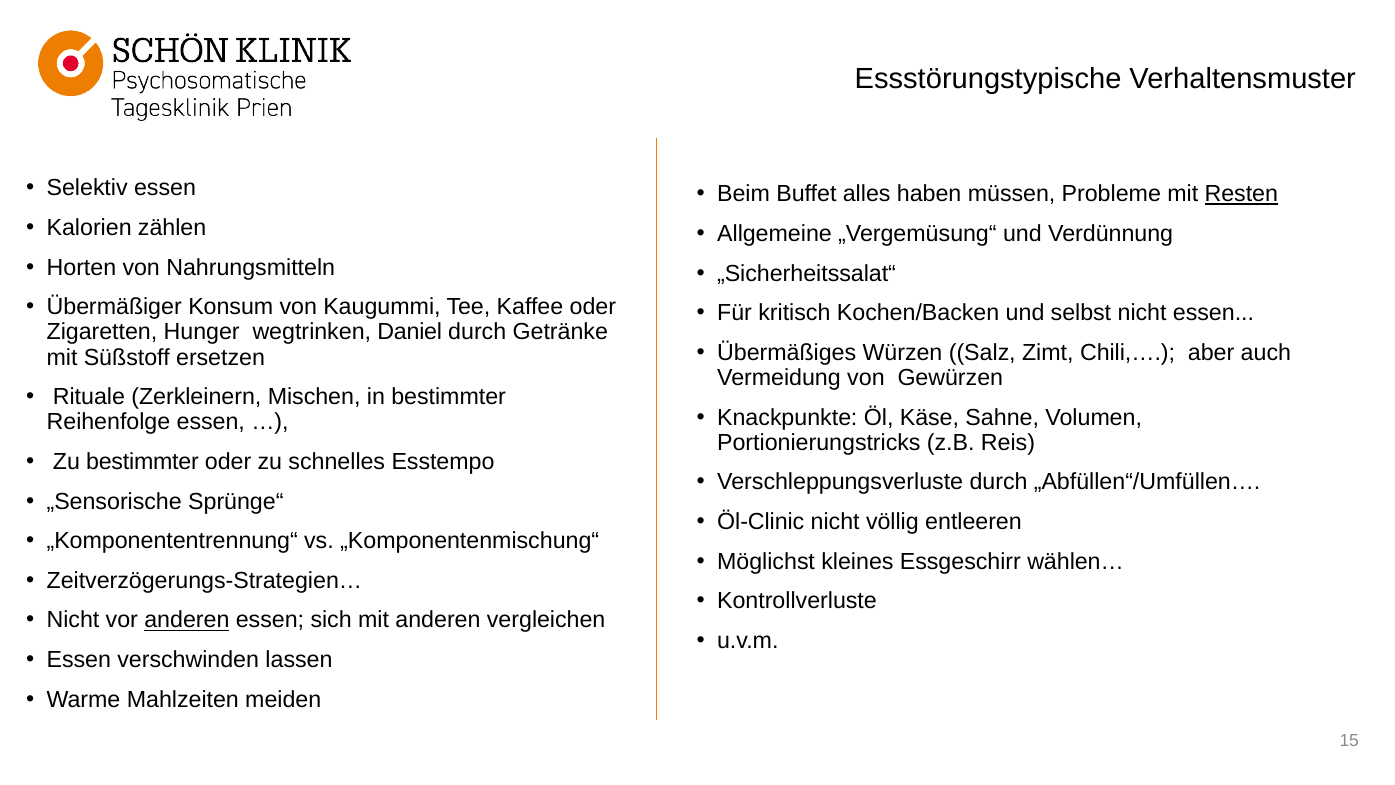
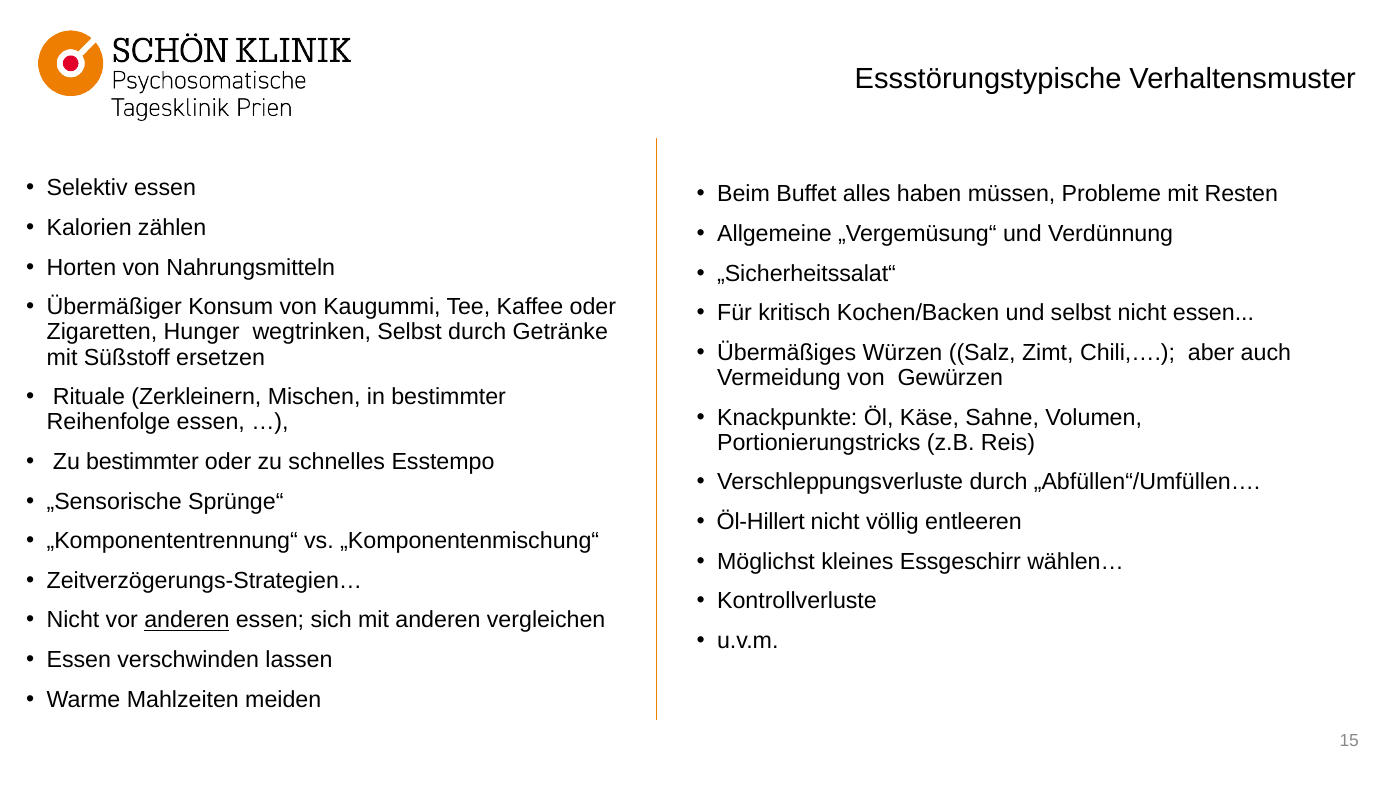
Resten underline: present -> none
wegtrinken Daniel: Daniel -> Selbst
Öl-Clinic: Öl-Clinic -> Öl-Hillert
